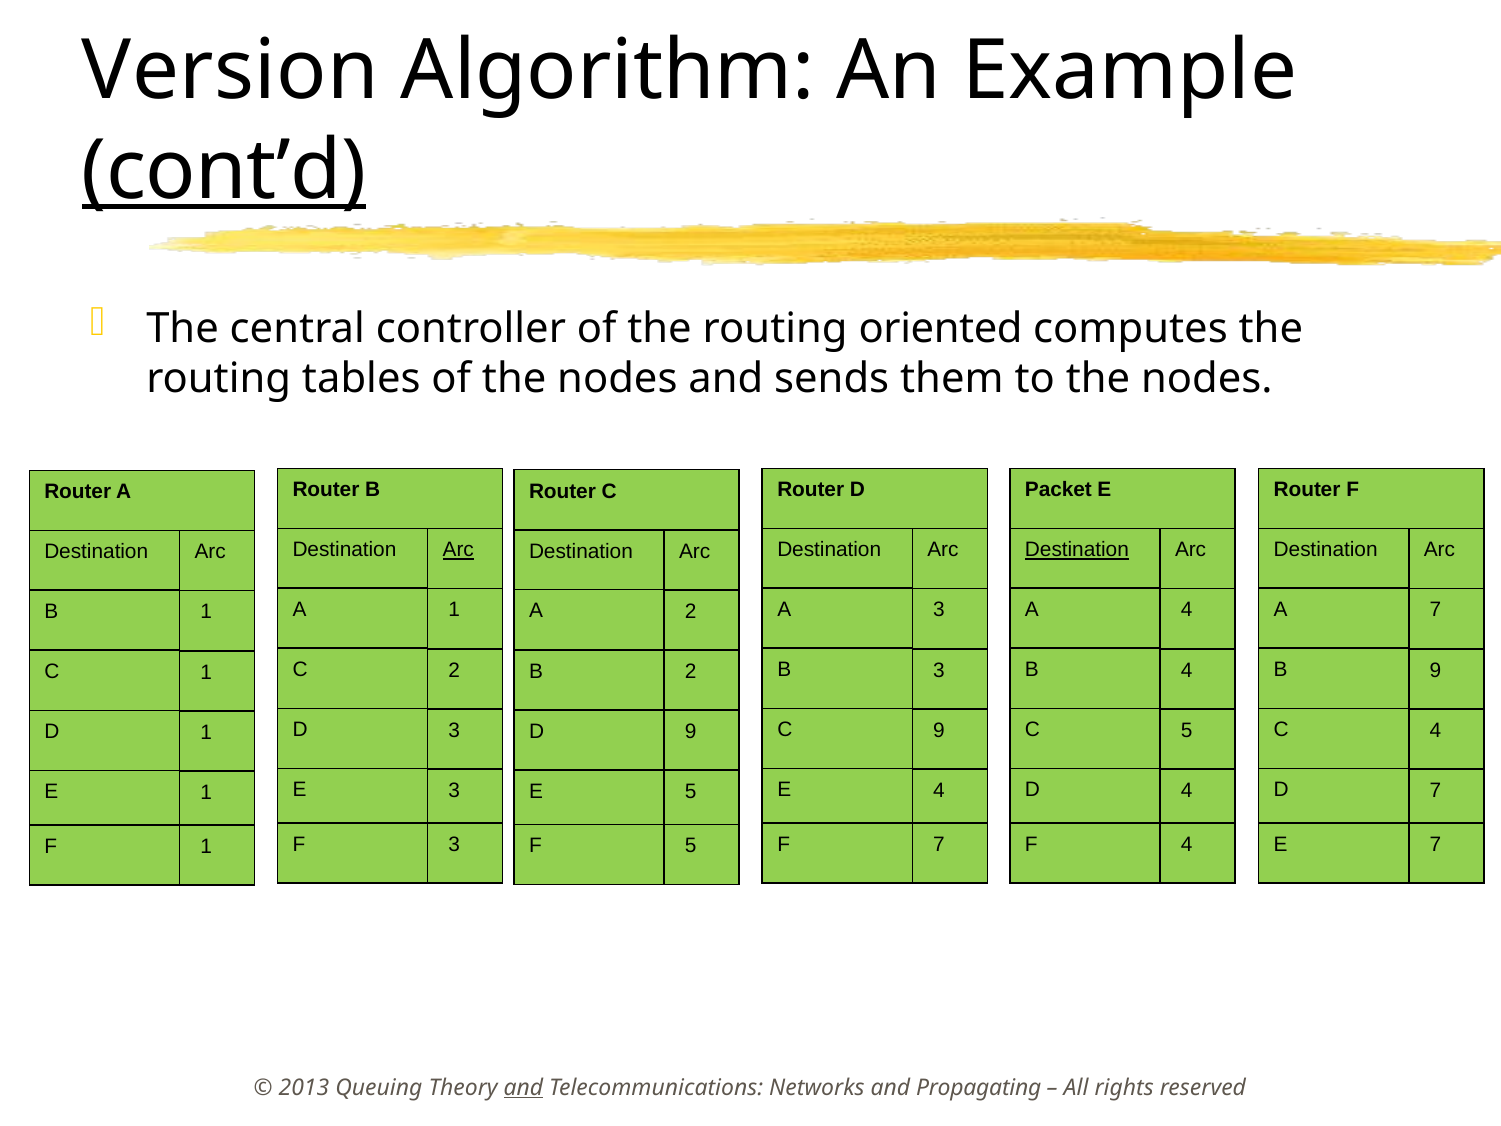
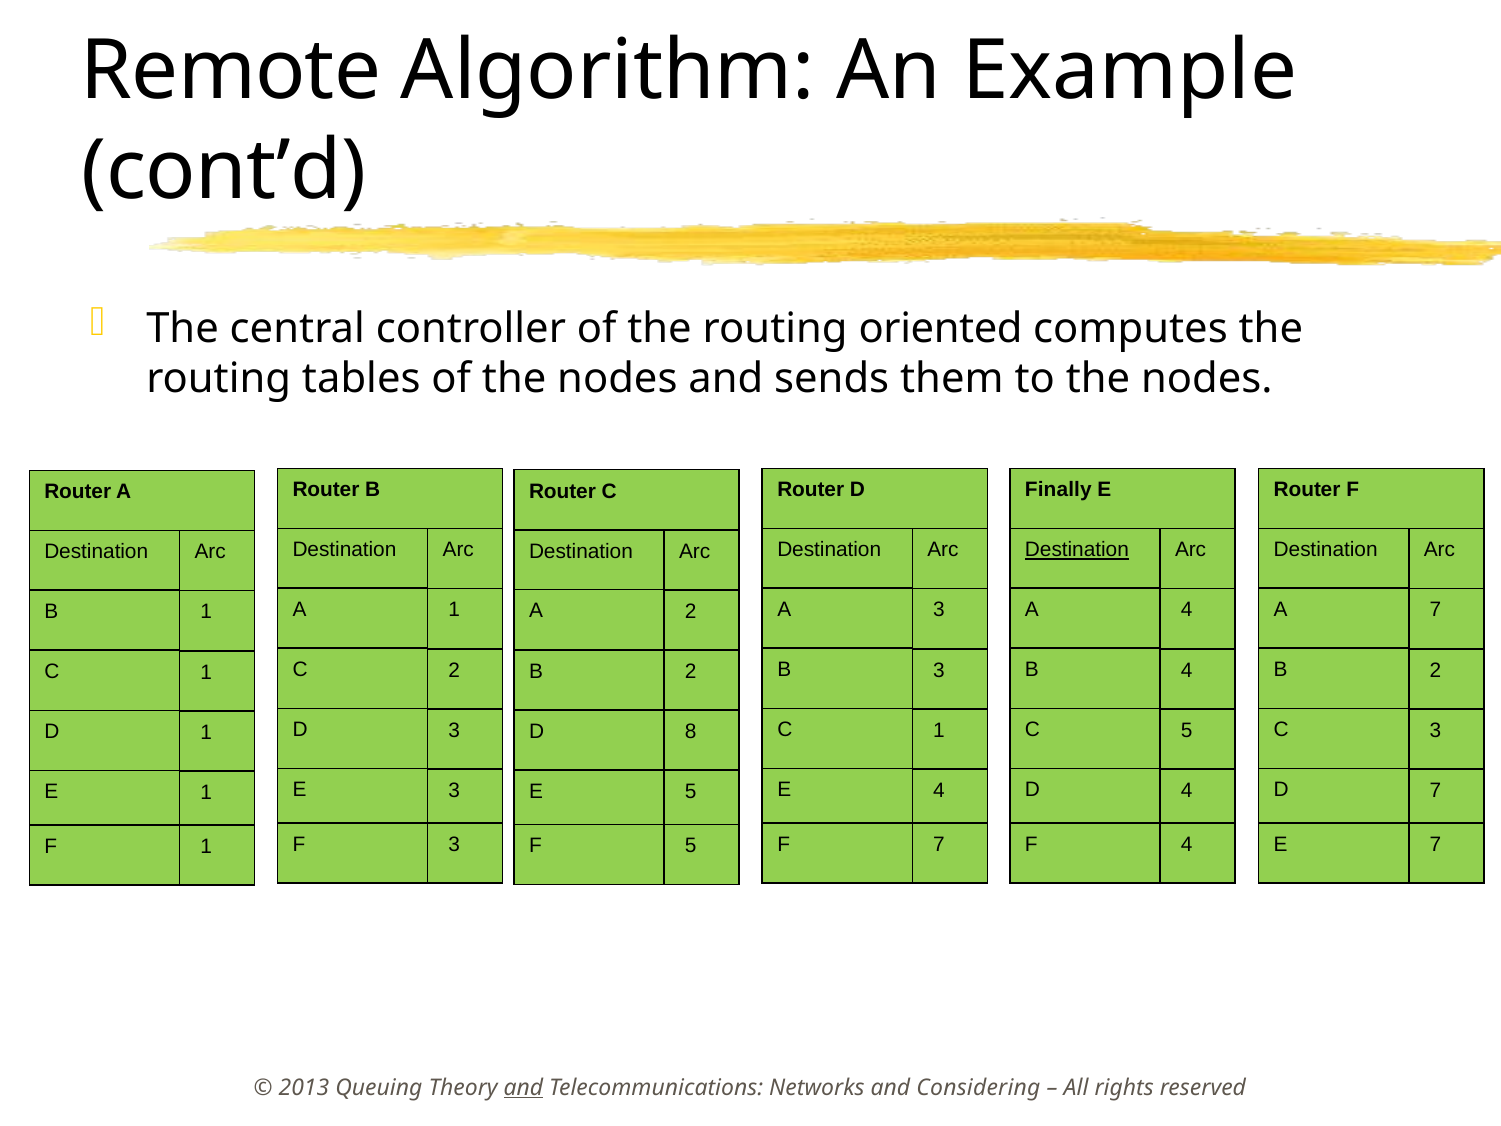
Version: Version -> Remote
cont’d underline: present -> none
Packet: Packet -> Finally
Arc at (458, 550) underline: present -> none
9 at (1435, 670): 9 -> 2
9 at (939, 730): 9 -> 1
C 4: 4 -> 3
D 9: 9 -> 8
Propagating: Propagating -> Considering
